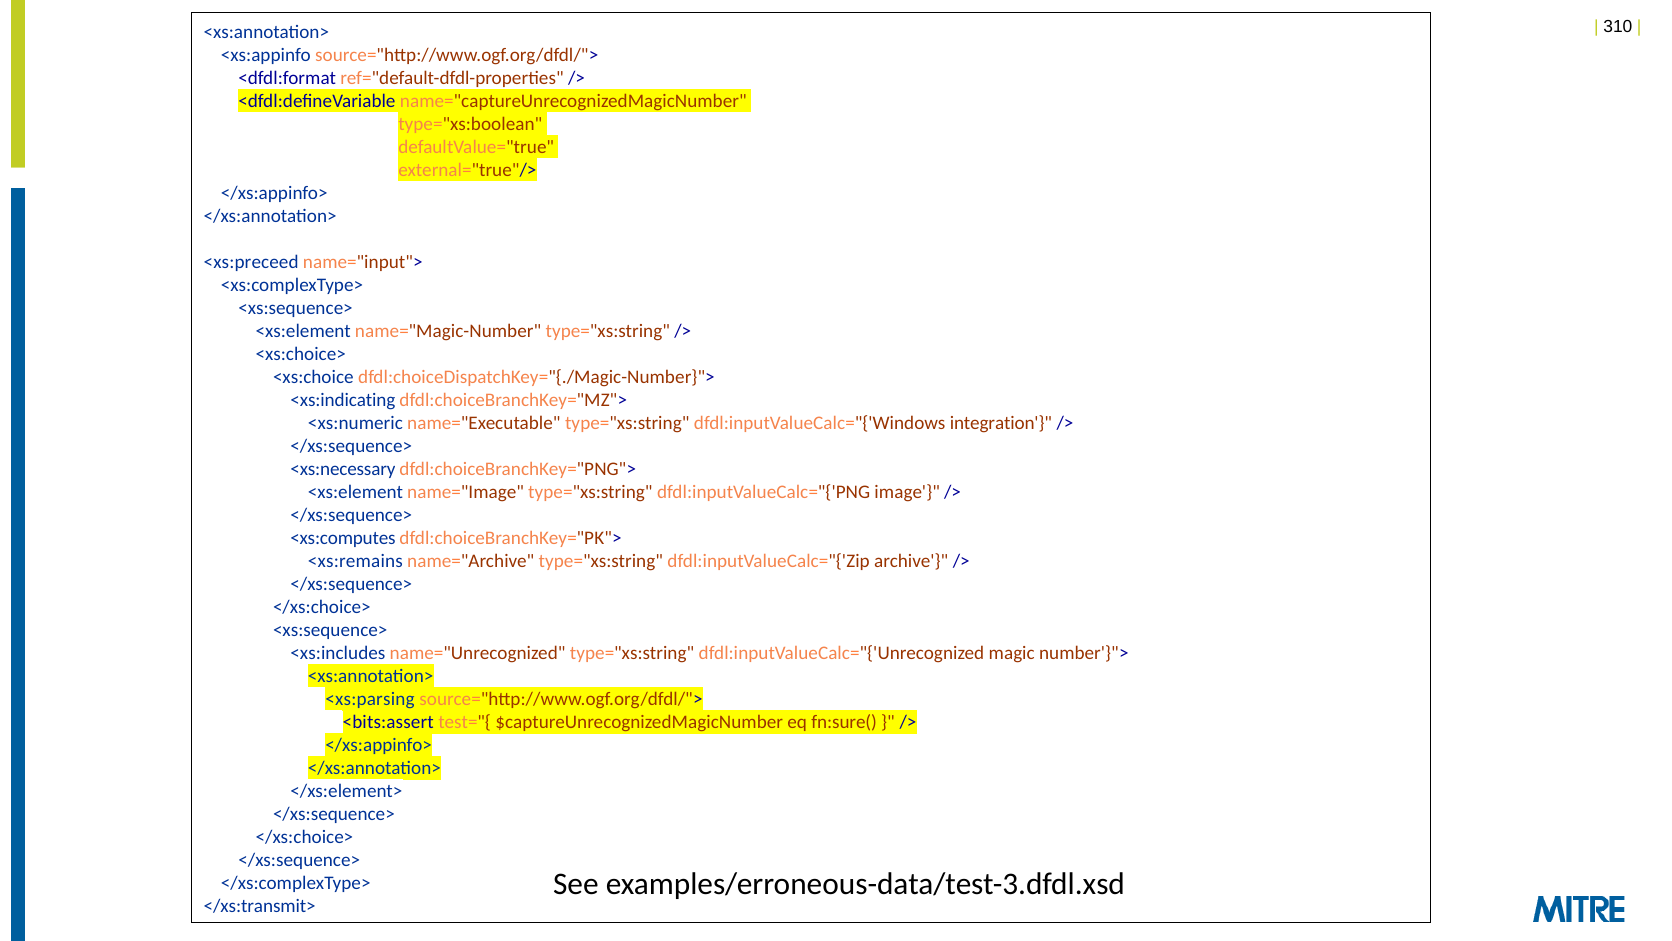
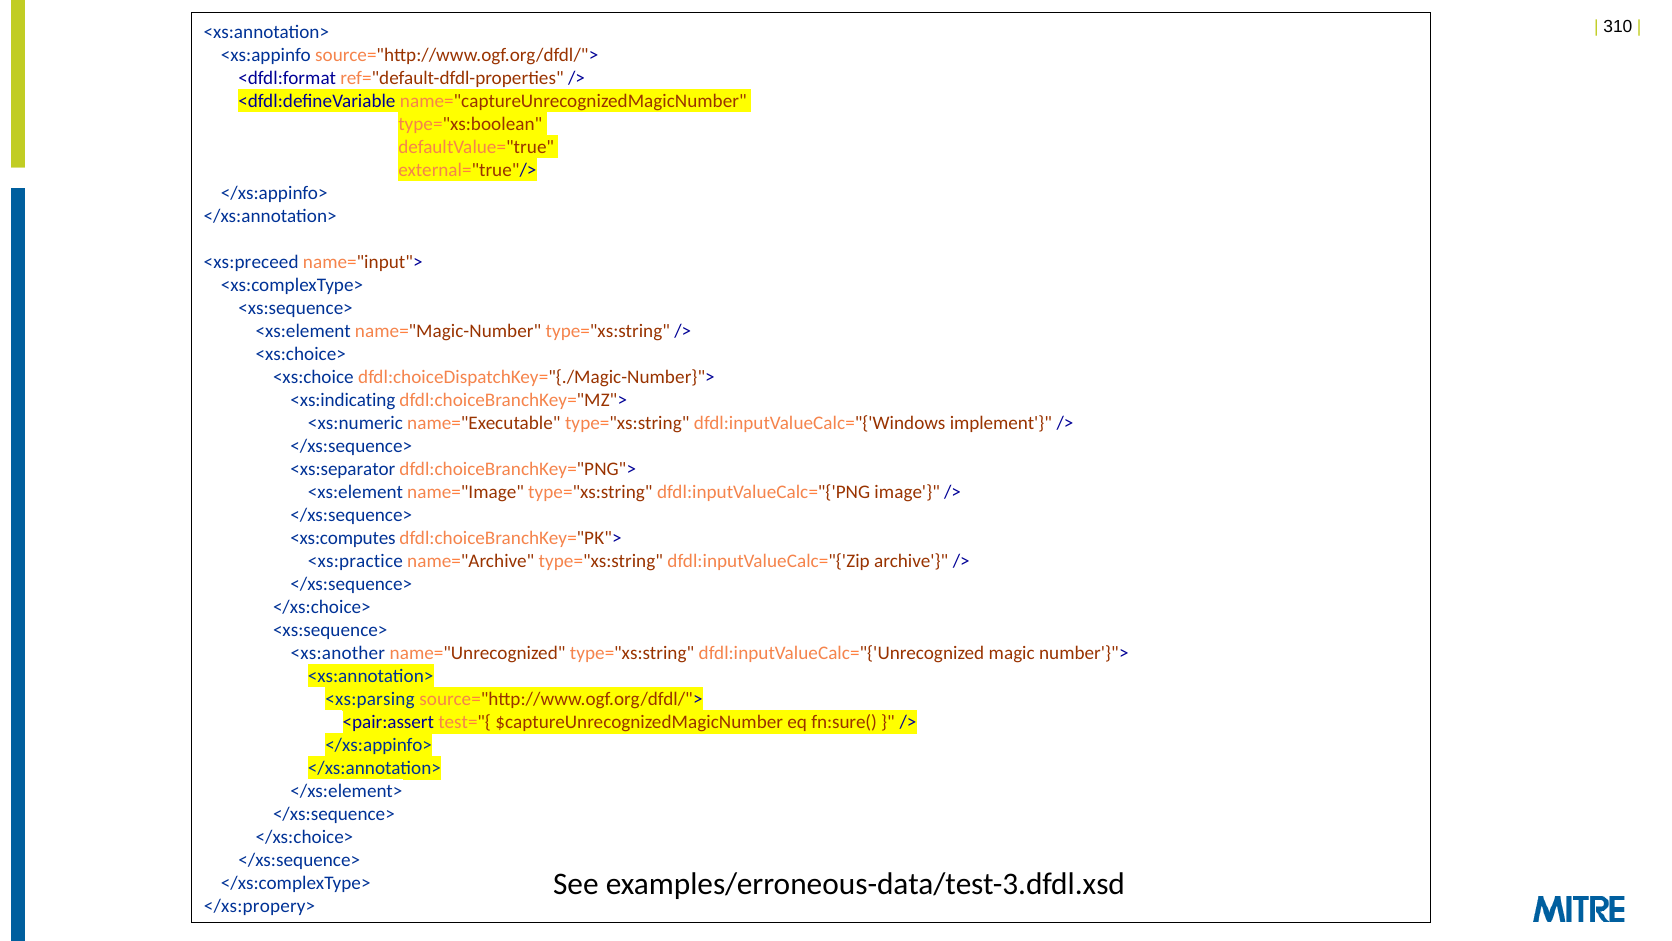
integration: integration -> implement
<xs:necessary: <xs:necessary -> <xs:separator
<xs:remains: <xs:remains -> <xs:practice
<xs:includes: <xs:includes -> <xs:another
<bits:assert: <bits:assert -> <pair:assert
</xs:transmit>: </xs:transmit> -> </xs:propery>
